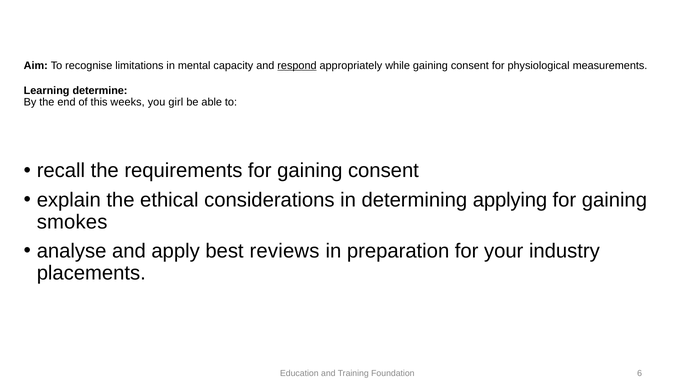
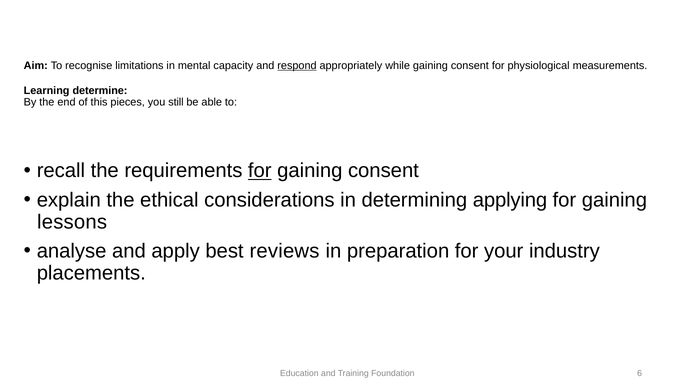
weeks: weeks -> pieces
girl: girl -> still
for at (260, 171) underline: none -> present
smokes: smokes -> lessons
